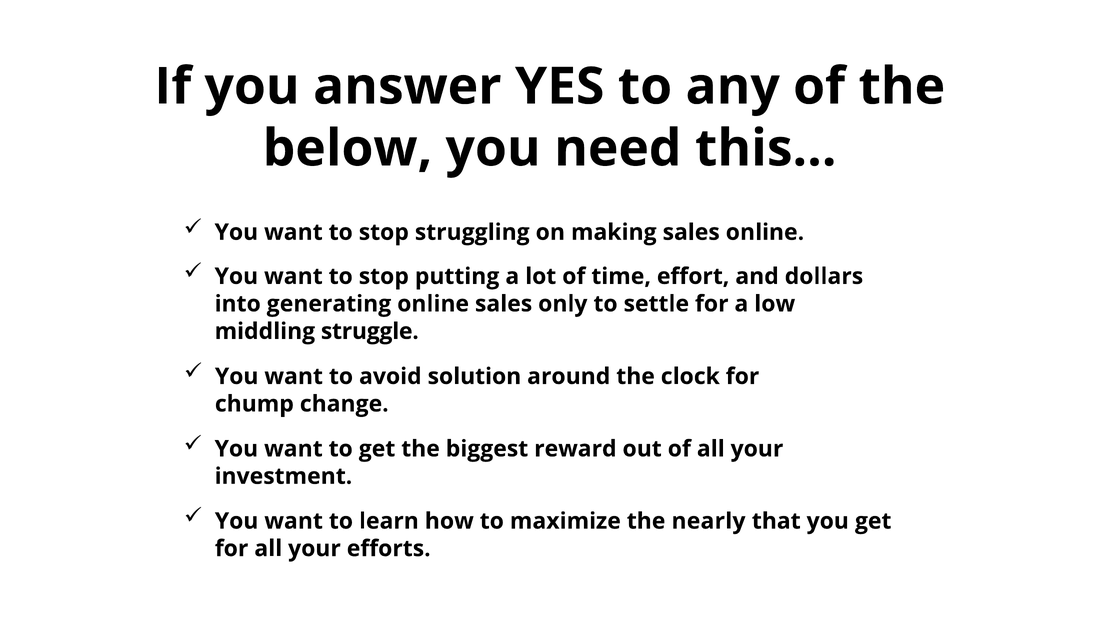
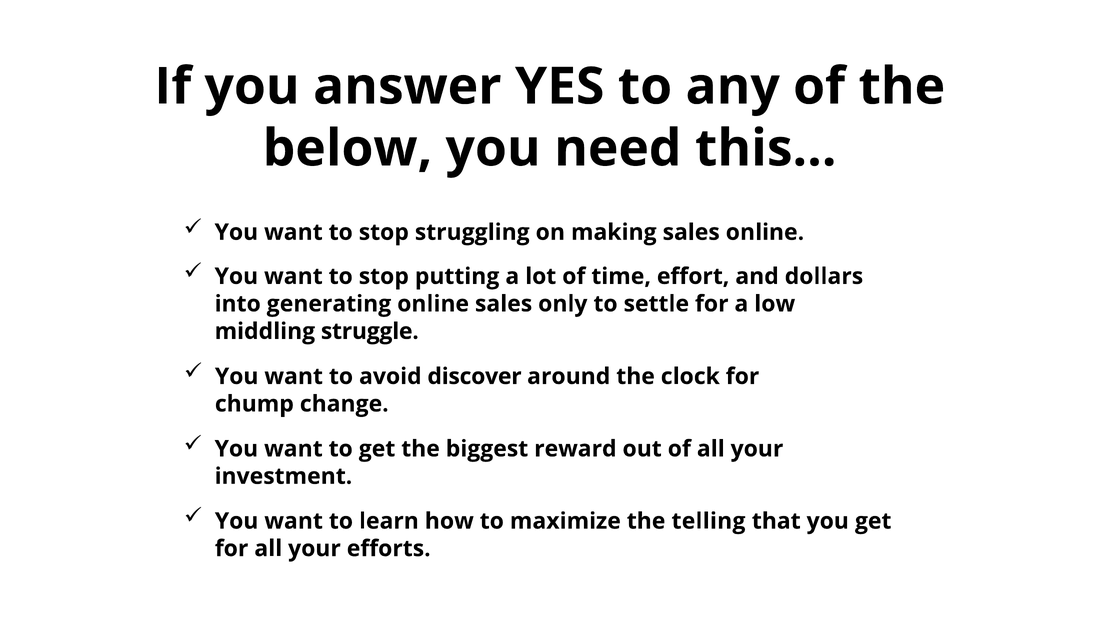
solution: solution -> discover
nearly: nearly -> telling
